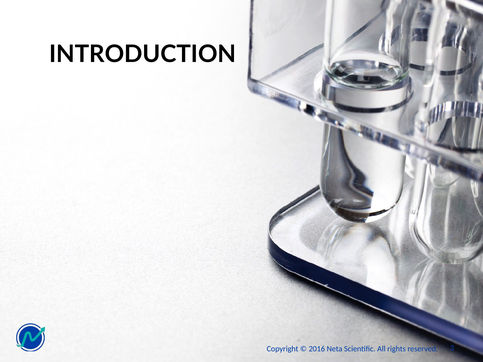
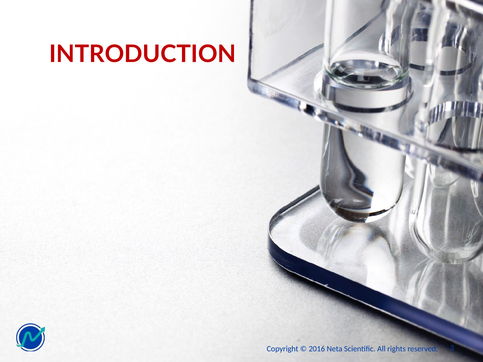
INTRODUCTION colour: black -> red
